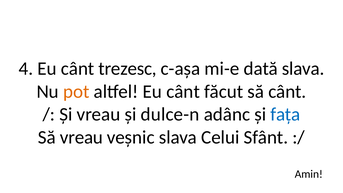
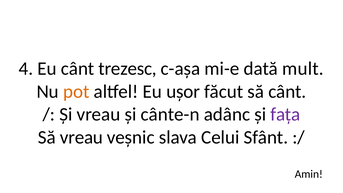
dată slava: slava -> mult
altfel Eu cânt: cânt -> ușor
dulce-n: dulce-n -> cânte-n
fața colour: blue -> purple
